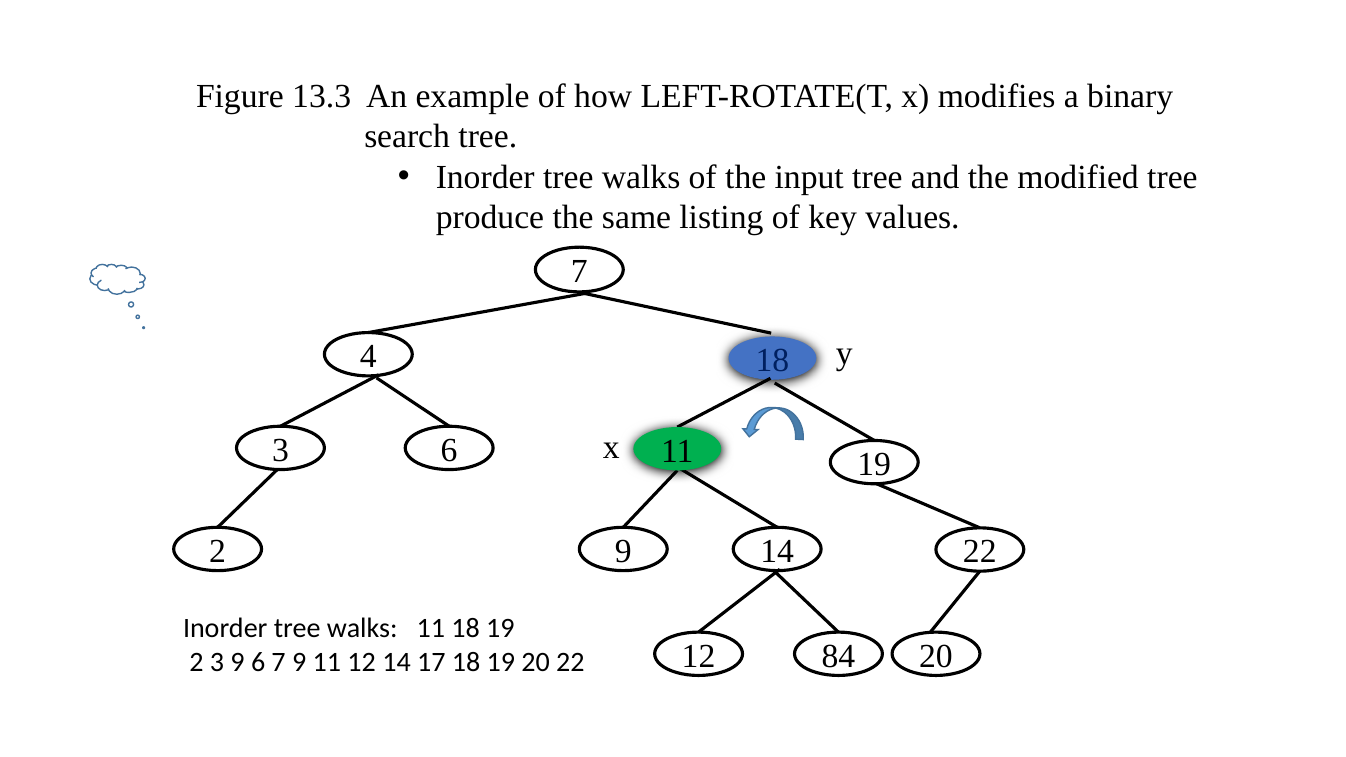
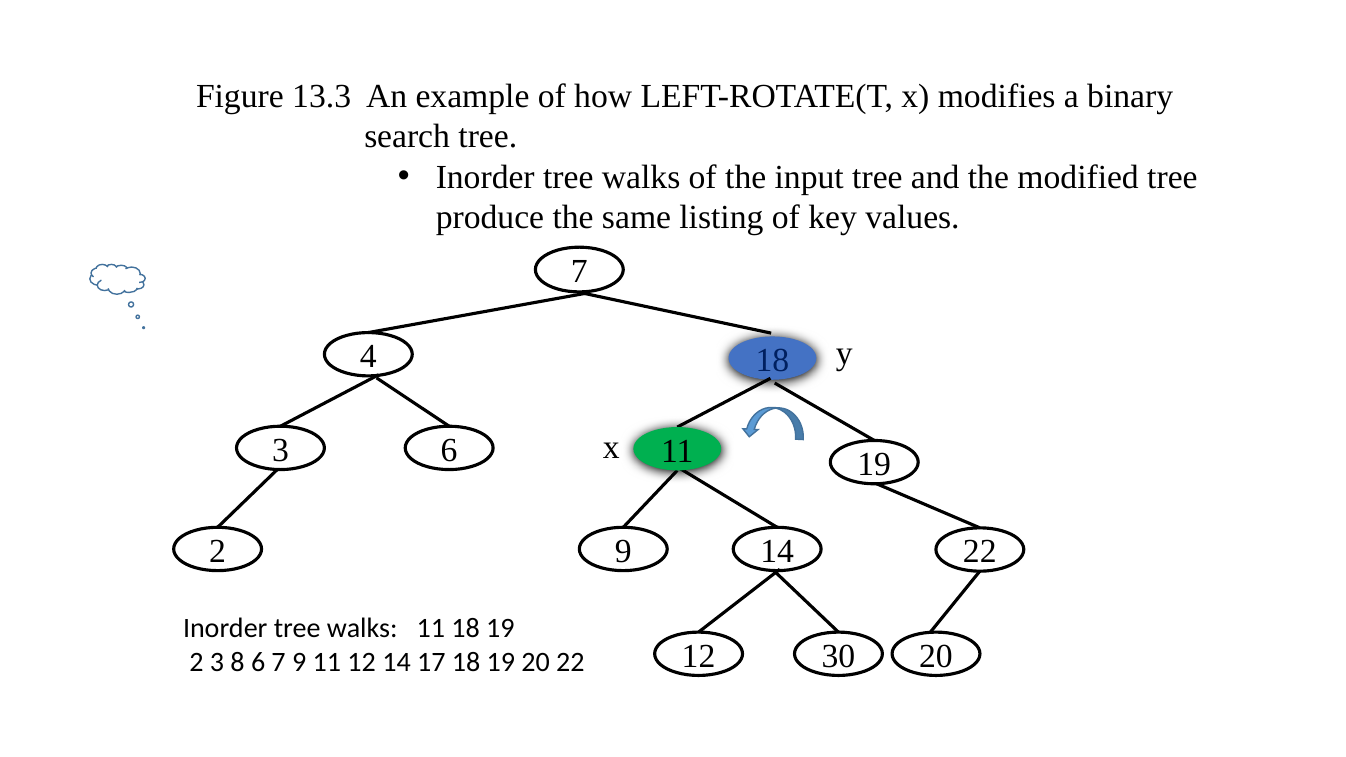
84: 84 -> 30
3 9: 9 -> 8
